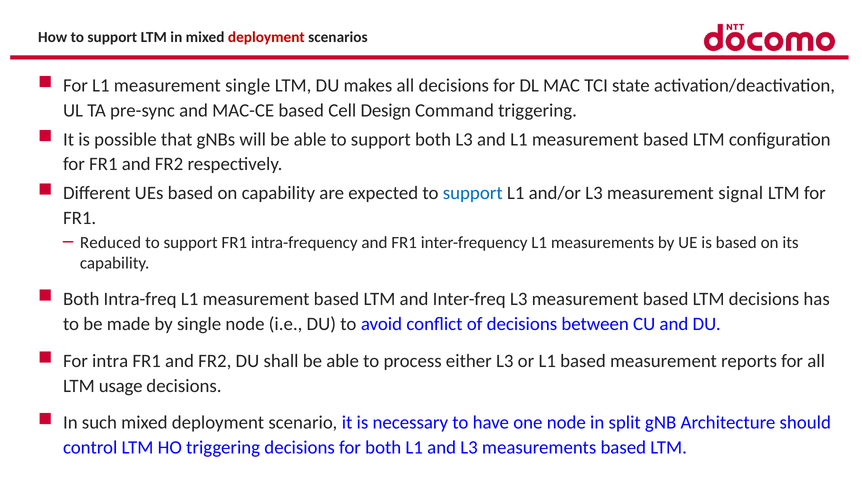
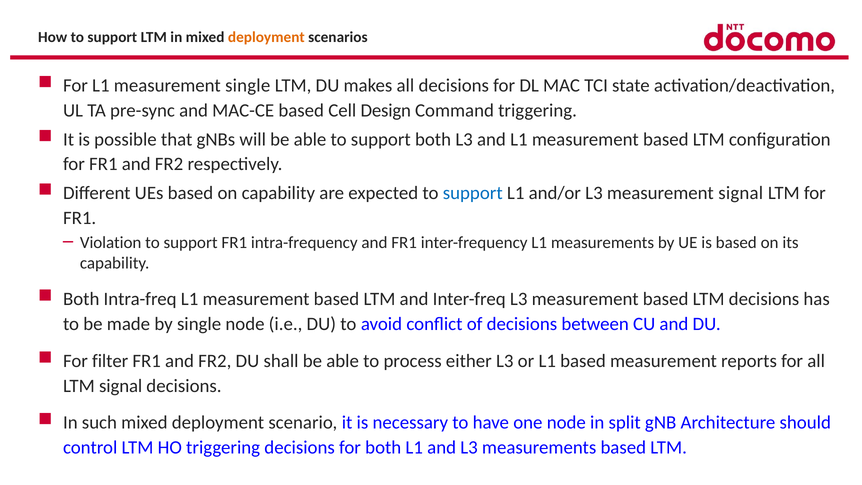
deployment at (266, 37) colour: red -> orange
Reduced: Reduced -> Violation
intra: intra -> filter
LTM usage: usage -> signal
